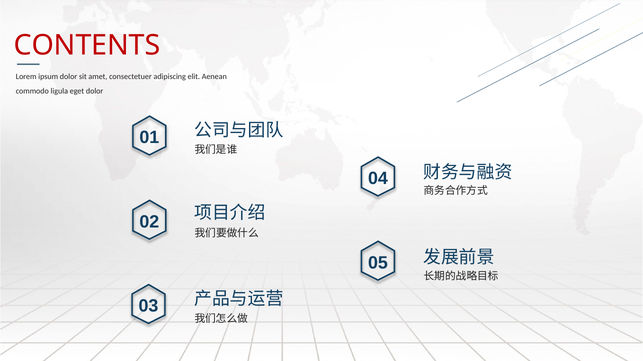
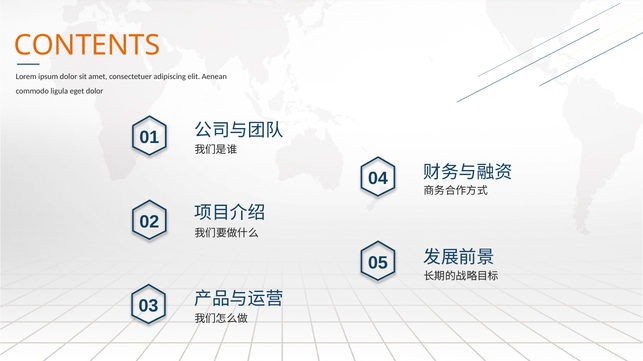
CONTENTS colour: red -> orange
